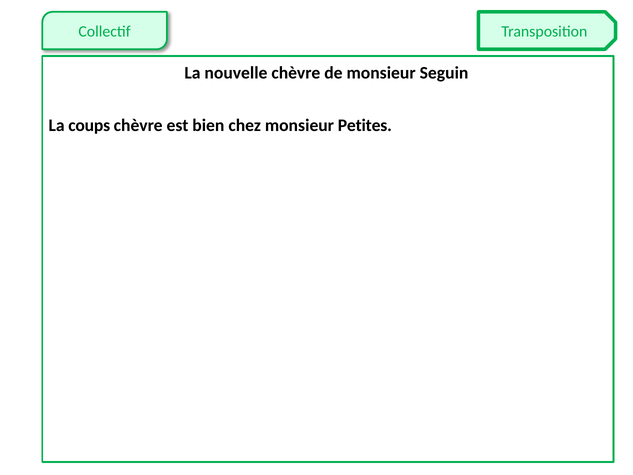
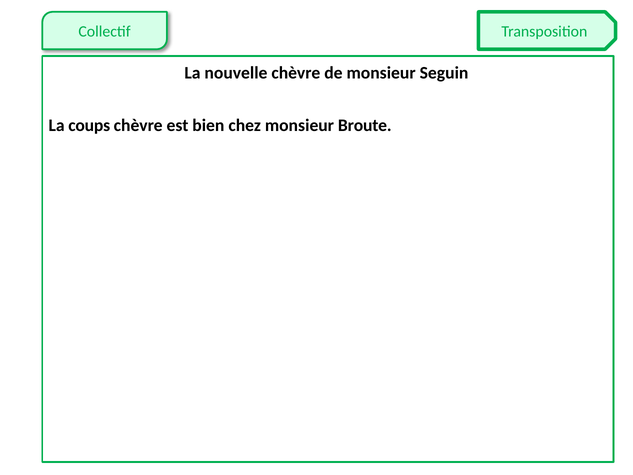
Petites: Petites -> Broute
